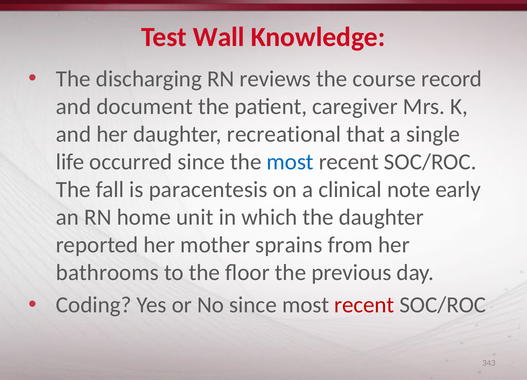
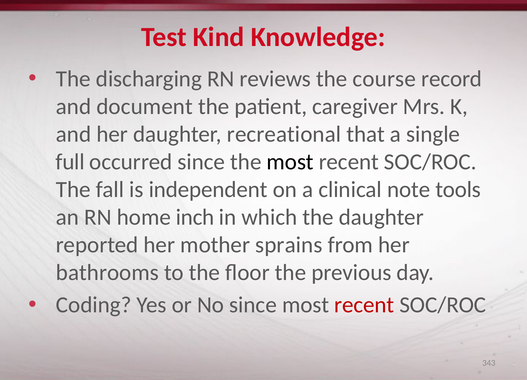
Wall: Wall -> Kind
life: life -> full
most at (290, 162) colour: blue -> black
paracentesis: paracentesis -> independent
early: early -> tools
unit: unit -> inch
